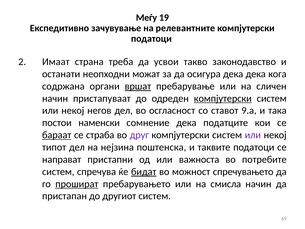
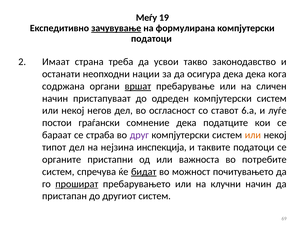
зачувување underline: none -> present
релевантните: релевантните -> формулирана
можат: можат -> нации
компјутерски at (223, 98) underline: present -> none
9.а: 9.а -> 6.а
така: така -> луѓе
наменски: наменски -> граѓански
бараат underline: present -> none
или at (253, 135) colour: purple -> orange
поштенска: поштенска -> инспекција
направат: направат -> органите
спречувањето: спречувањето -> почитувањето
смисла: смисла -> клучни
